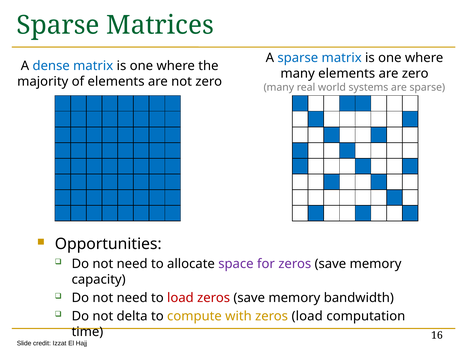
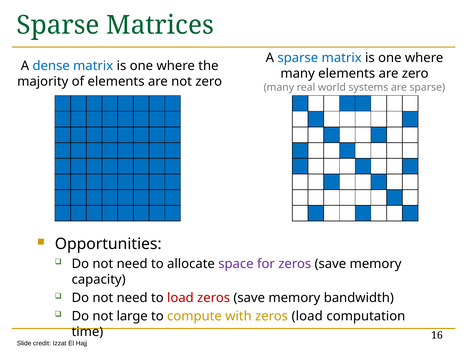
delta: delta -> large
